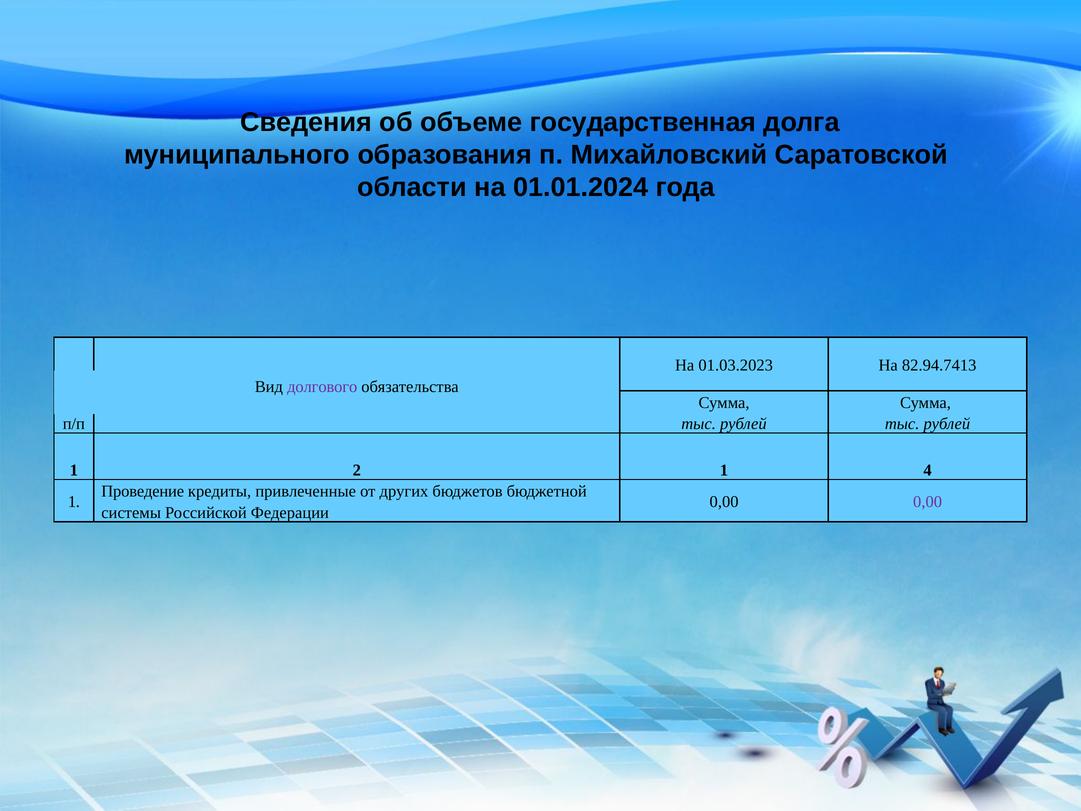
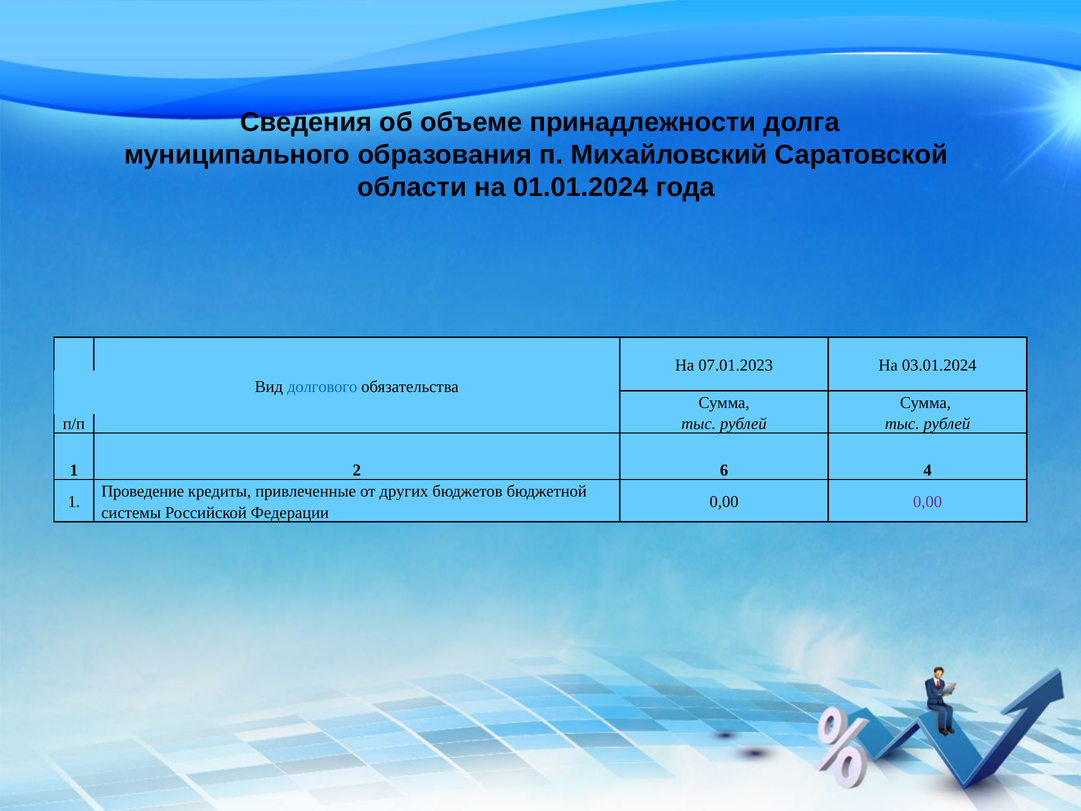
государственная: государственная -> принадлежности
01.03.2023: 01.03.2023 -> 07.01.2023
82.94.7413: 82.94.7413 -> 03.01.2024
долгового colour: purple -> blue
2 1: 1 -> 6
